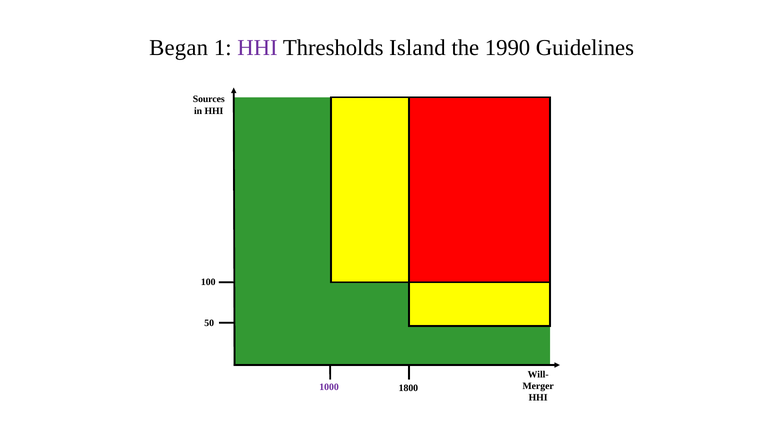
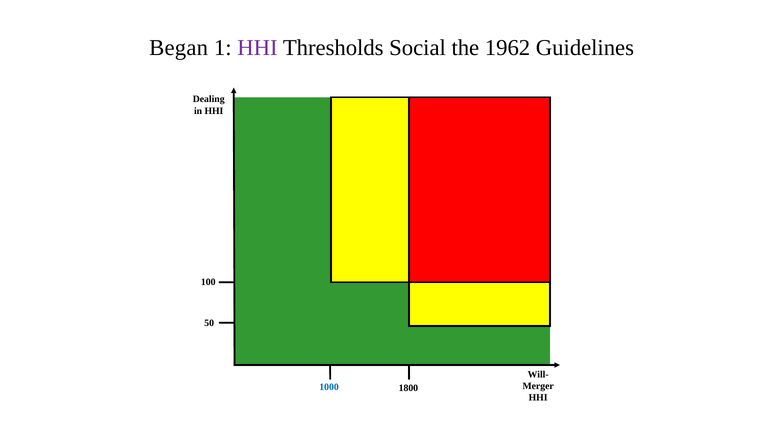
Island: Island -> Social
1990: 1990 -> 1962
Sources: Sources -> Dealing
1000 colour: purple -> blue
